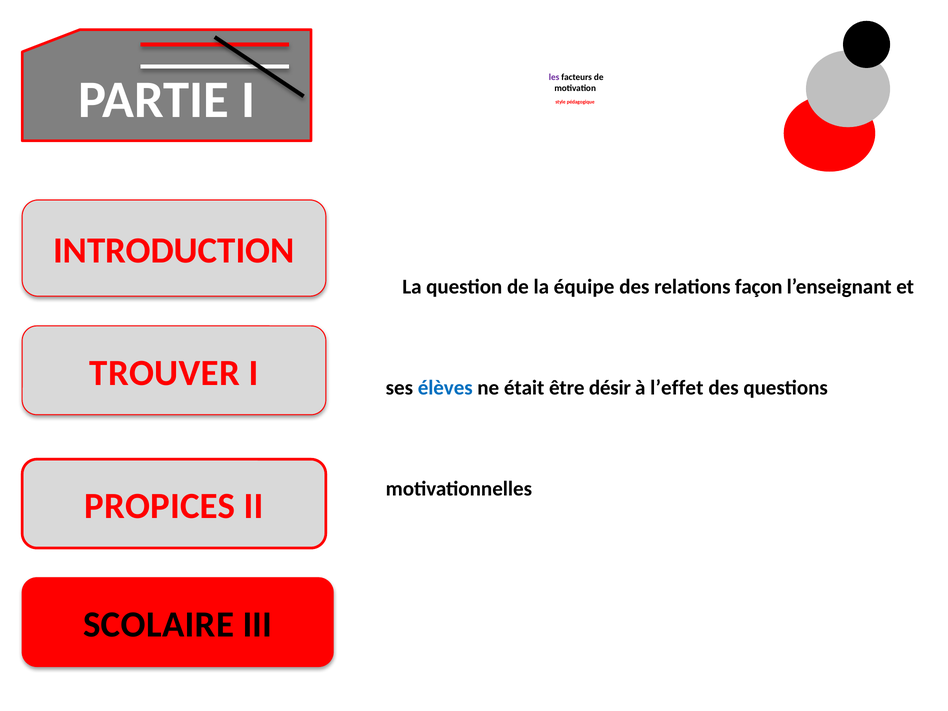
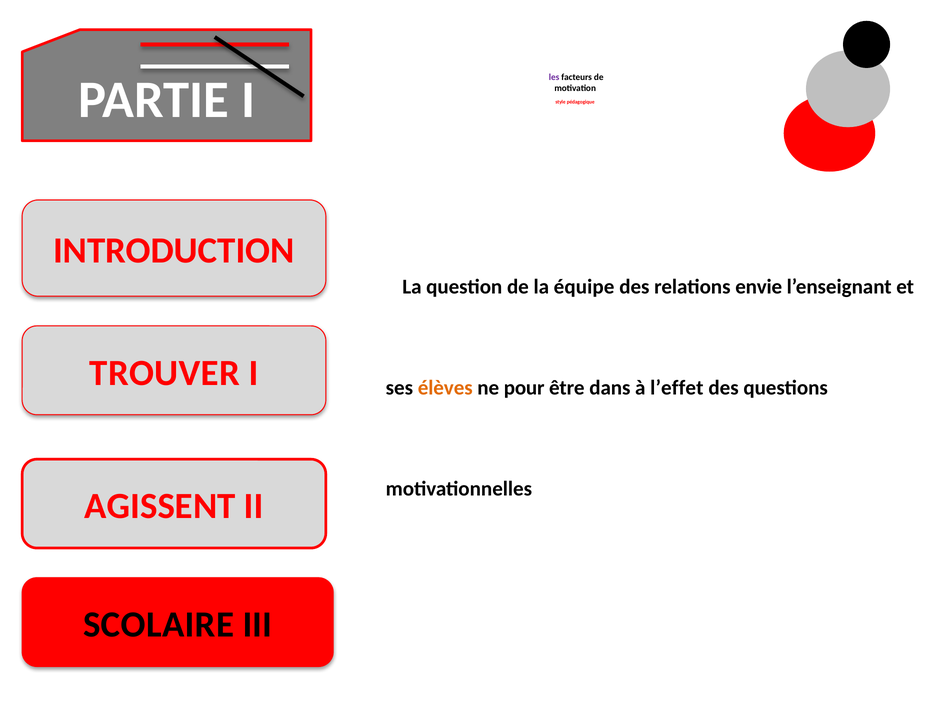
façon: façon -> envie
élèves colour: blue -> orange
était: était -> pour
désir: désir -> dans
PROPICES: PROPICES -> AGISSENT
